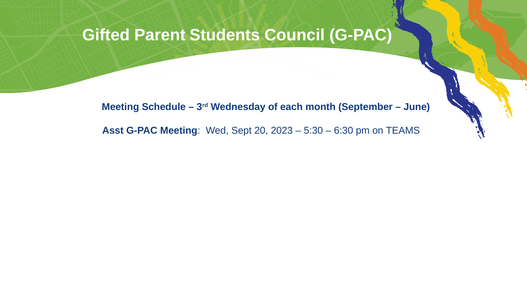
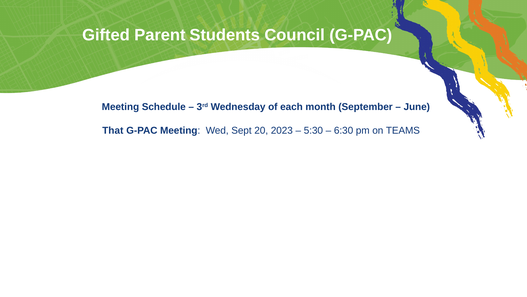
Asst: Asst -> That
